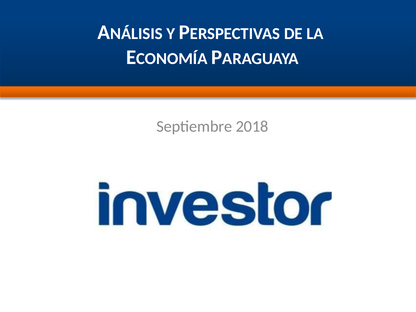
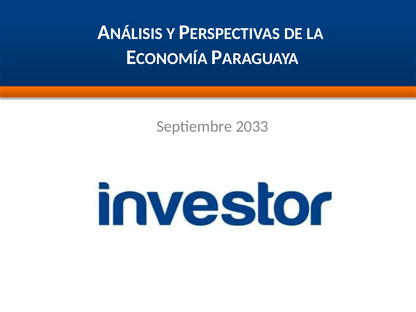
2018: 2018 -> 2033
